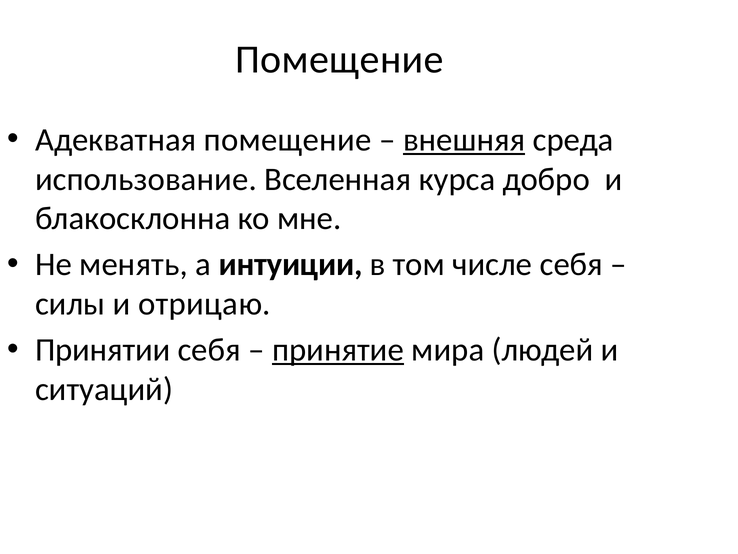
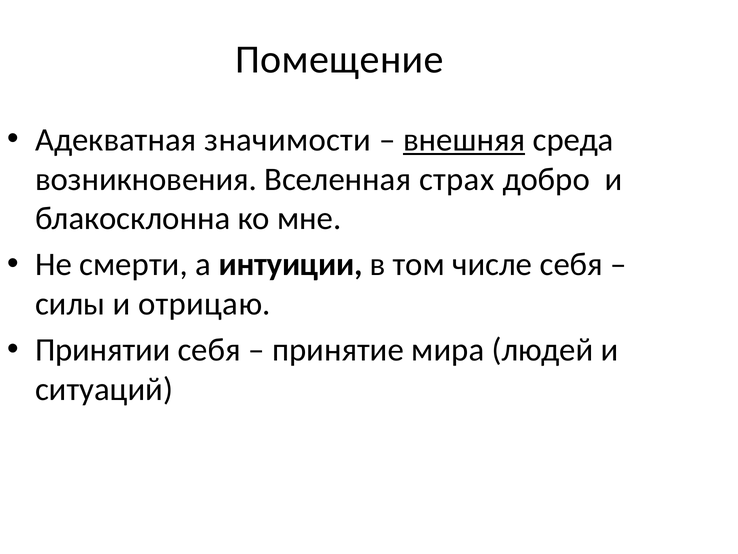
Адекватная помещение: помещение -> значимости
использование: использование -> возникновения
курса: курса -> страх
менять: менять -> смерти
принятие underline: present -> none
